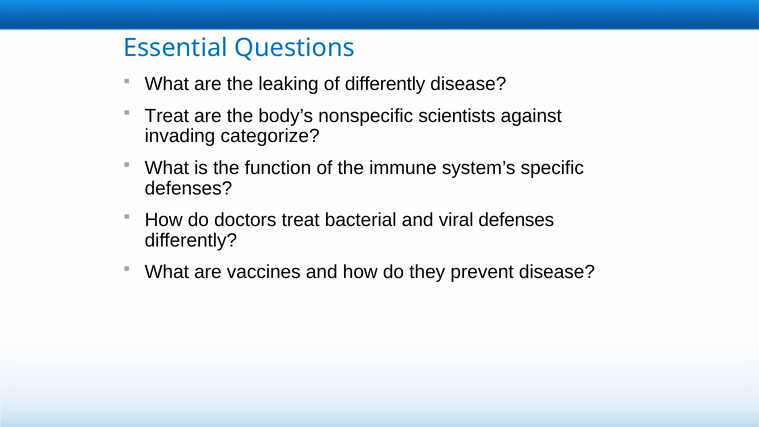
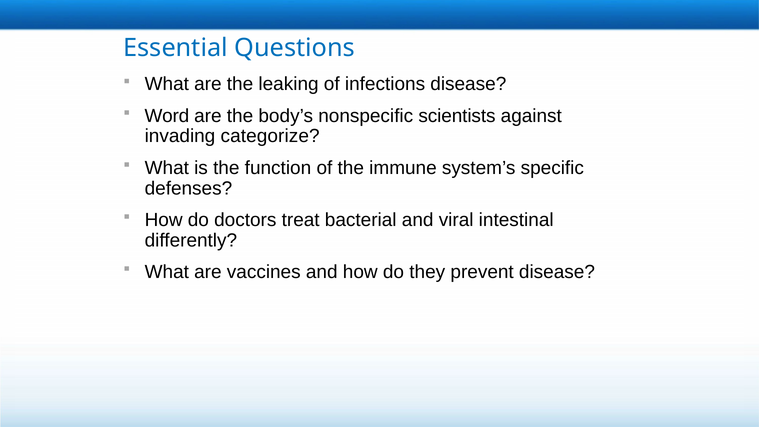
of differently: differently -> infections
Treat at (167, 116): Treat -> Word
viral defenses: defenses -> intestinal
